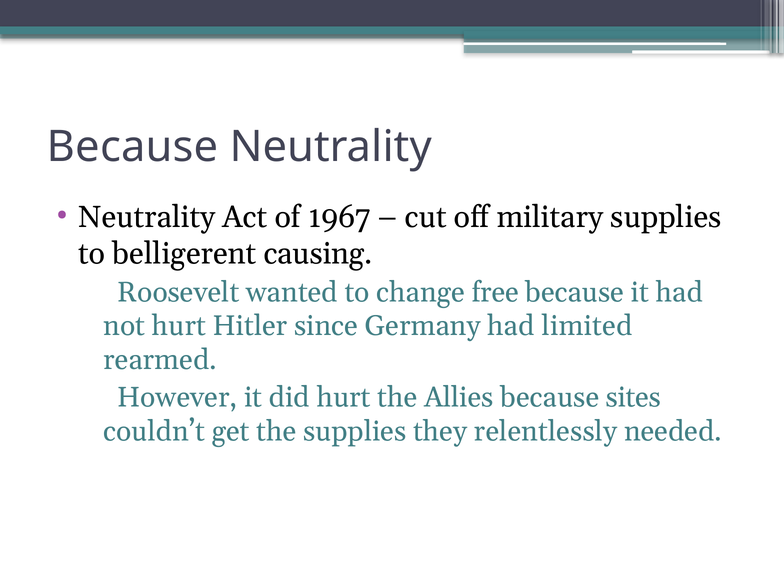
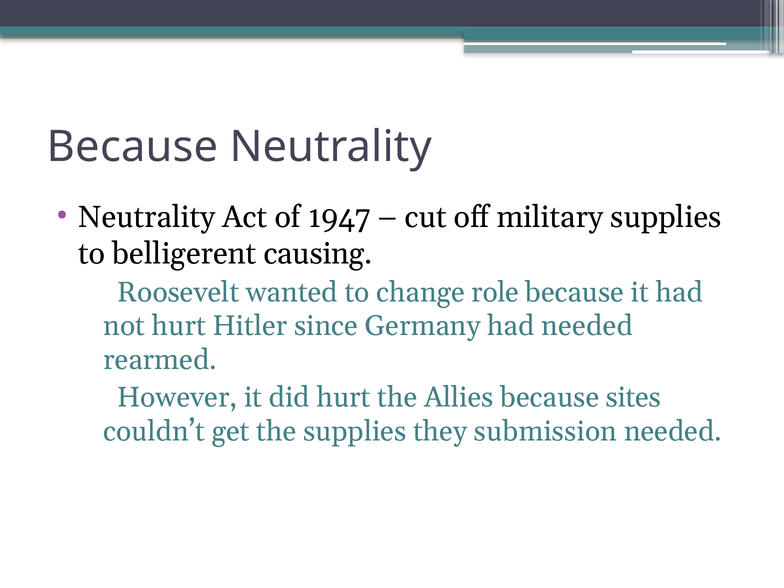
1967: 1967 -> 1947
free: free -> role
had limited: limited -> needed
relentlessly: relentlessly -> submission
